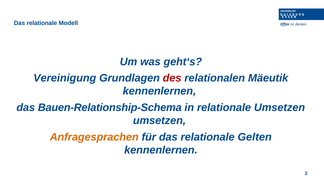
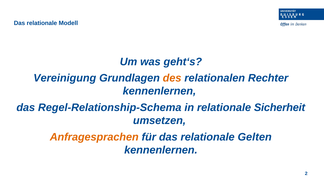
des colour: red -> orange
Mäeutik: Mäeutik -> Rechter
Bauen-Relationship-Schema: Bauen-Relationship-Schema -> Regel-Relationship-Schema
relationale Umsetzen: Umsetzen -> Sicherheit
